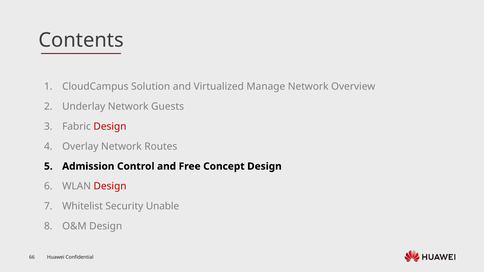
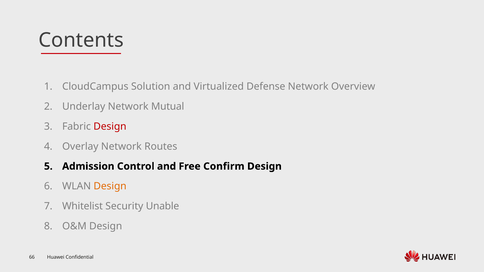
Manage: Manage -> Defense
Guests: Guests -> Mutual
Concept: Concept -> Confirm
Design at (110, 186) colour: red -> orange
